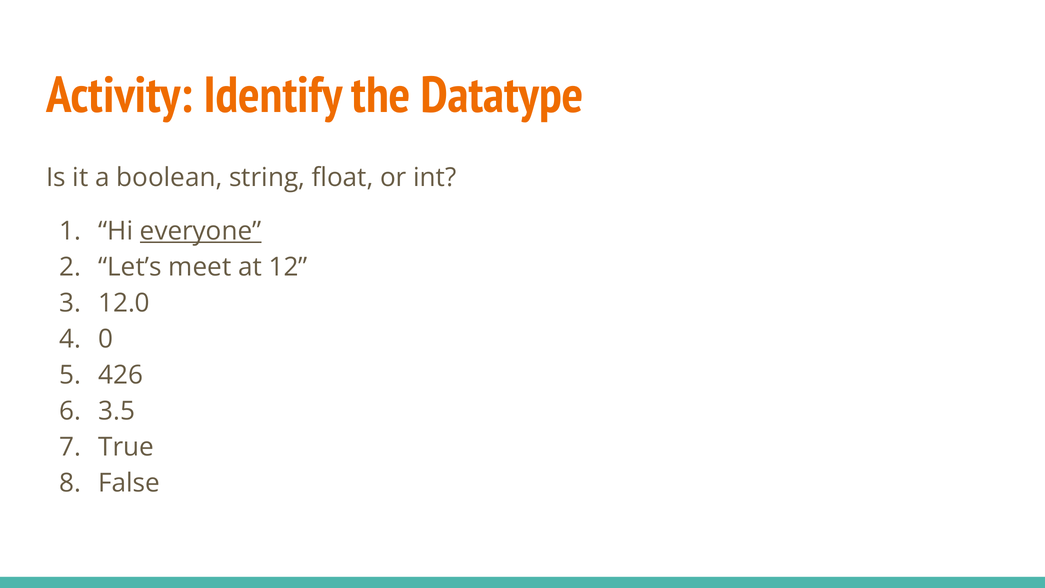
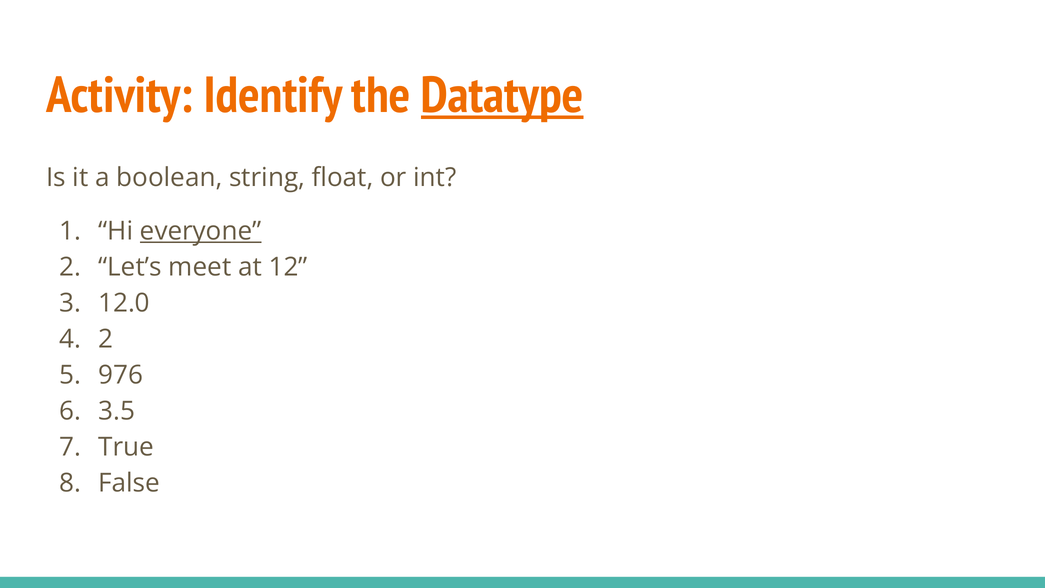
Datatype underline: none -> present
0 at (106, 339): 0 -> 2
426: 426 -> 976
